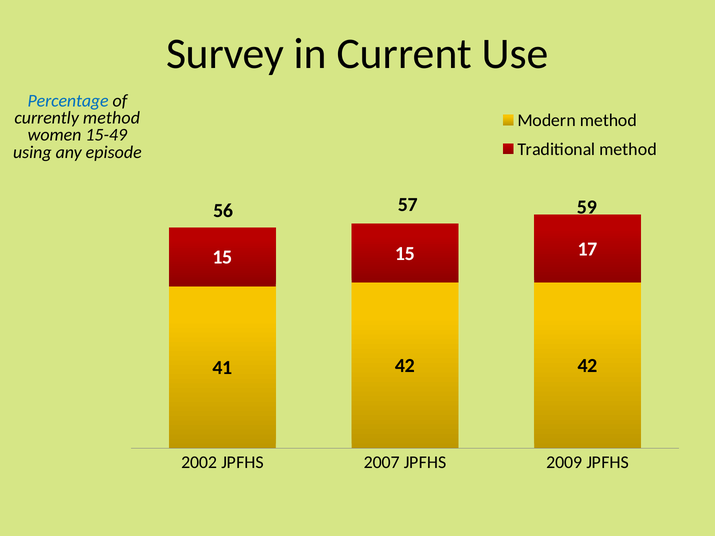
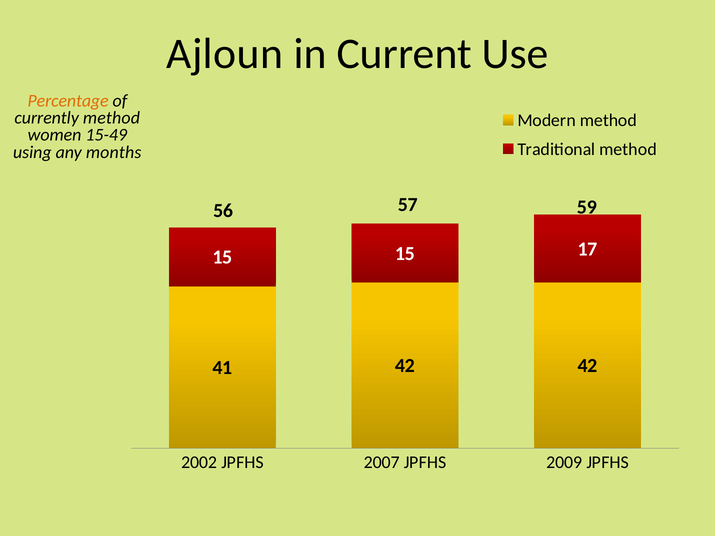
Survey: Survey -> Ajloun
Percentage colour: blue -> orange
episode: episode -> months
